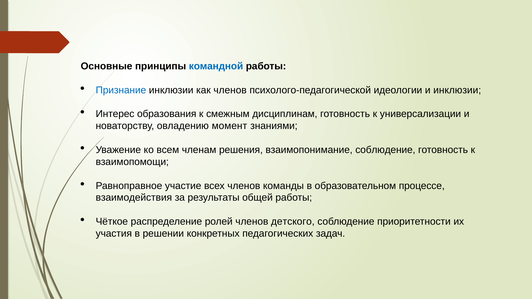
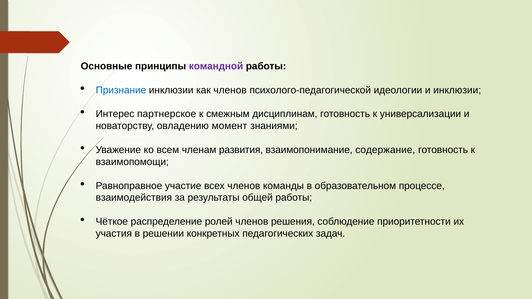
командной colour: blue -> purple
образования: образования -> партнерское
решения: решения -> развития
взаимопонимание соблюдение: соблюдение -> содержание
детского: детского -> решения
